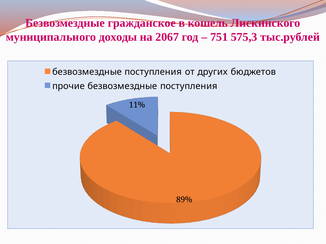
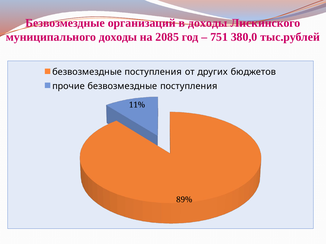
гражданское: гражданское -> организаций
в кошель: кошель -> доходы
2067: 2067 -> 2085
575,3: 575,3 -> 380,0
